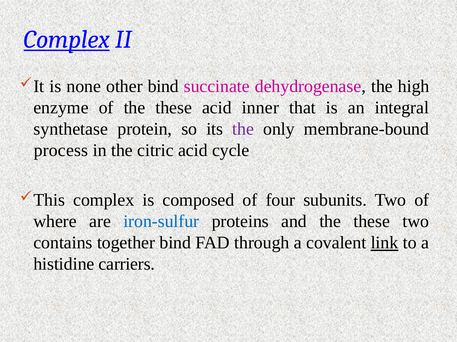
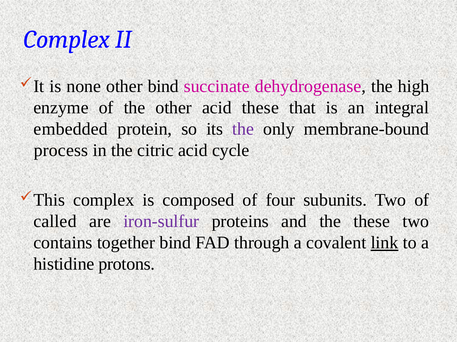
Complex at (67, 39) underline: present -> none
of the these: these -> other
acid inner: inner -> these
synthetase: synthetase -> embedded
where: where -> called
iron-sulfur colour: blue -> purple
carriers: carriers -> protons
